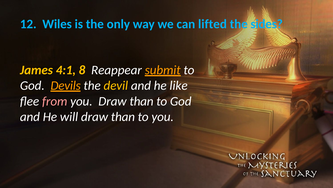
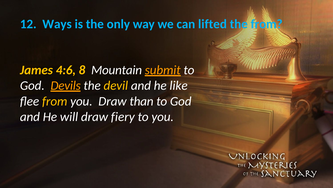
Wiles: Wiles -> Ways
the sides: sides -> from
4:1: 4:1 -> 4:6
Reappear: Reappear -> Mountain
from at (55, 101) colour: pink -> yellow
will draw than: than -> fiery
